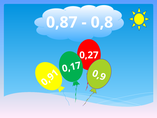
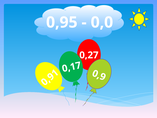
0,87: 0,87 -> 0,95
0,8: 0,8 -> 0,0
